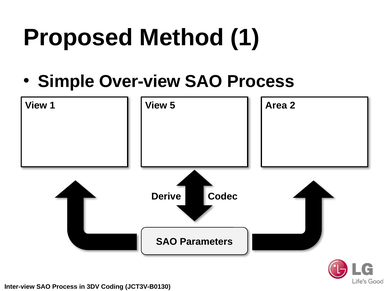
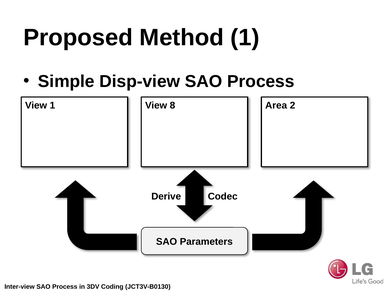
Over-view: Over-view -> Disp-view
5: 5 -> 8
